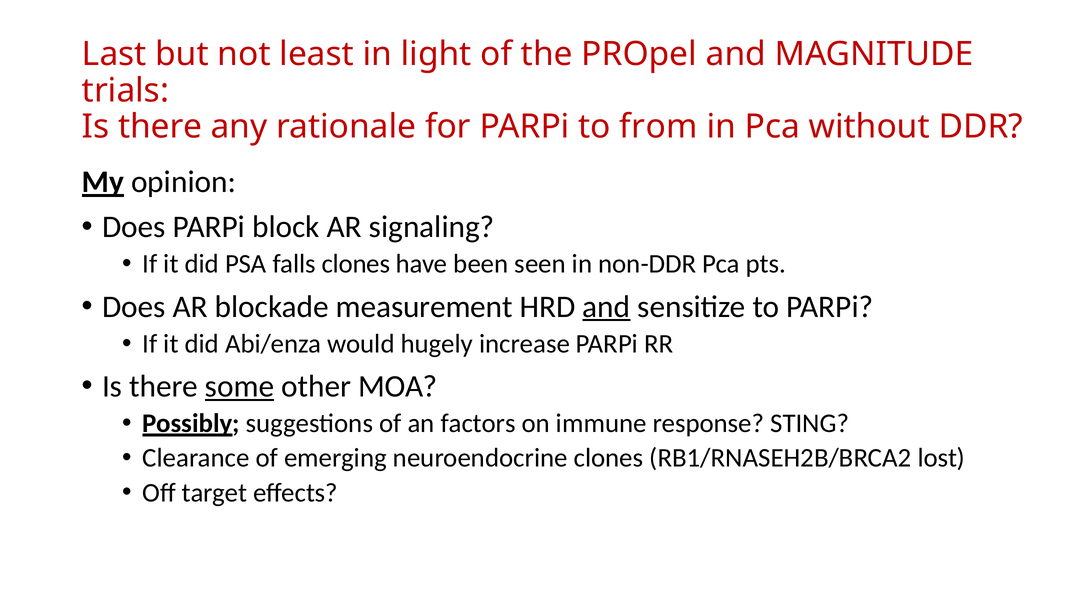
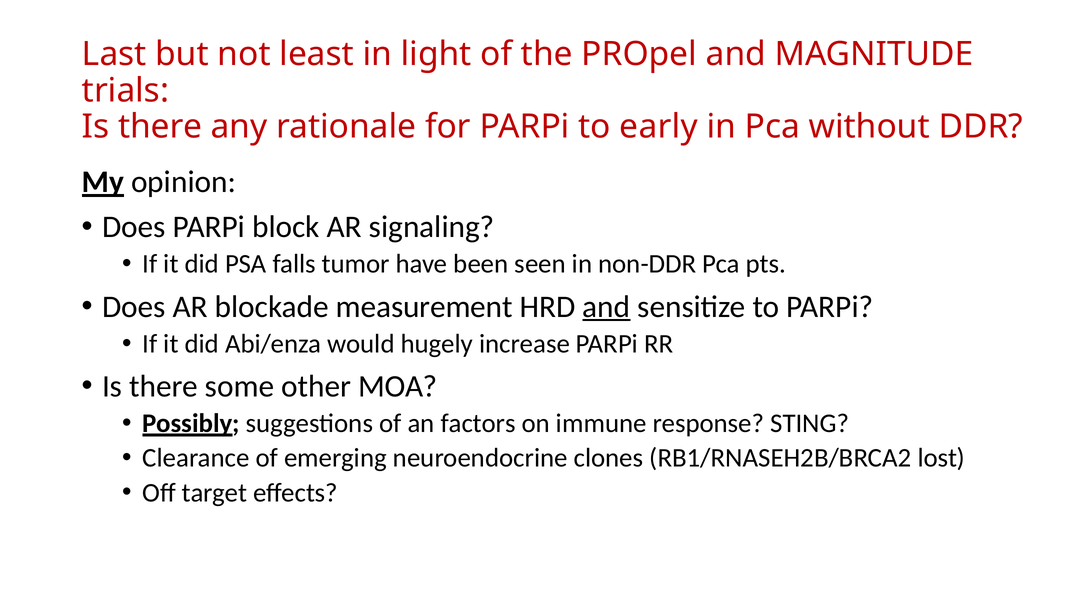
from: from -> early
falls clones: clones -> tumor
some underline: present -> none
